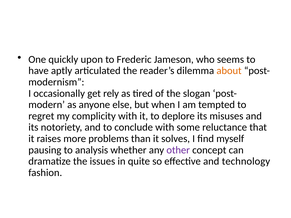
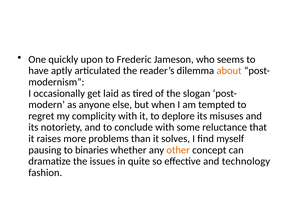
rely: rely -> laid
analysis: analysis -> binaries
other colour: purple -> orange
